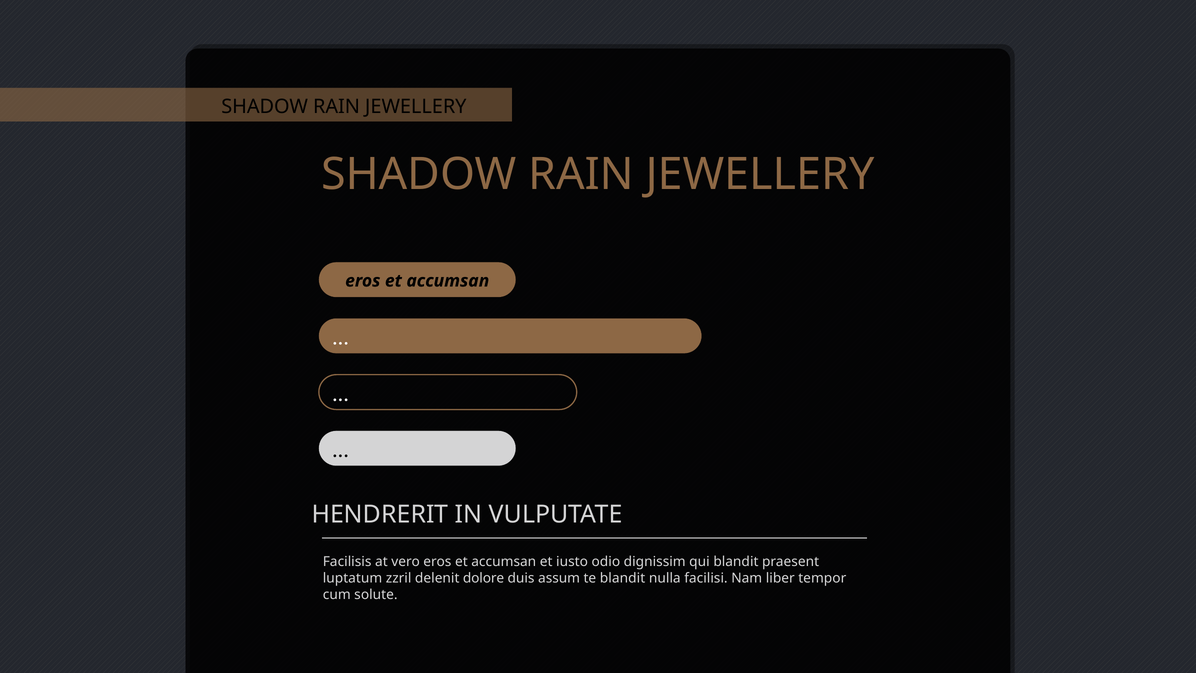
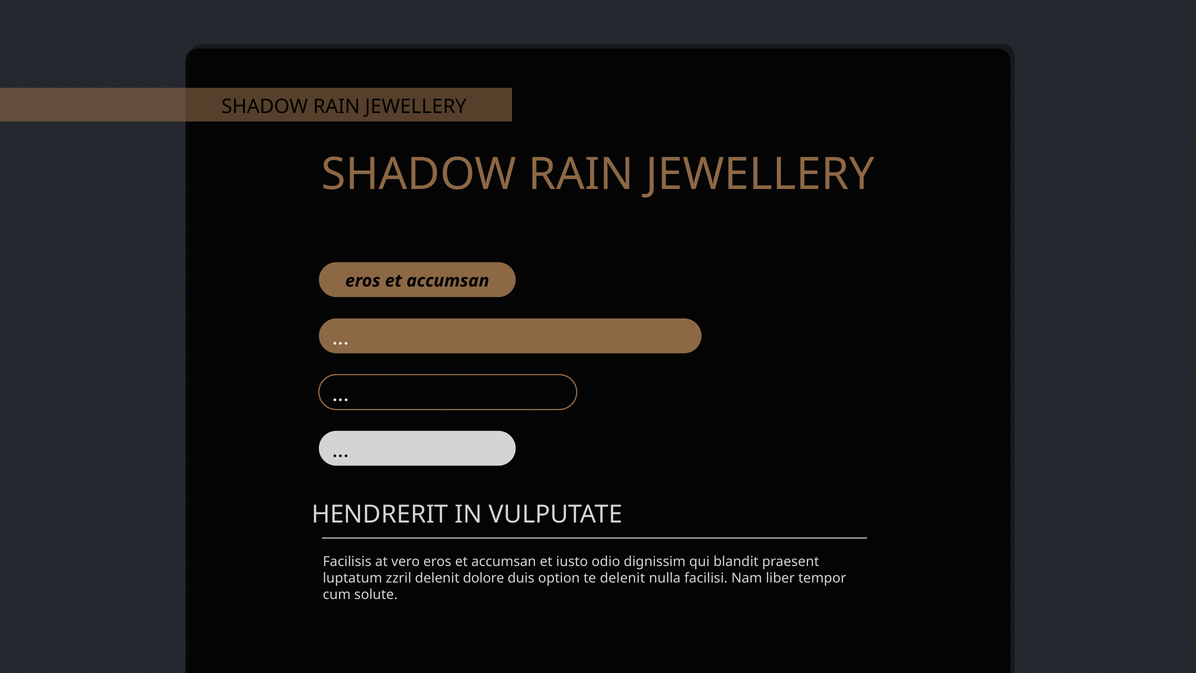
assum: assum -> option
te blandit: blandit -> delenit
